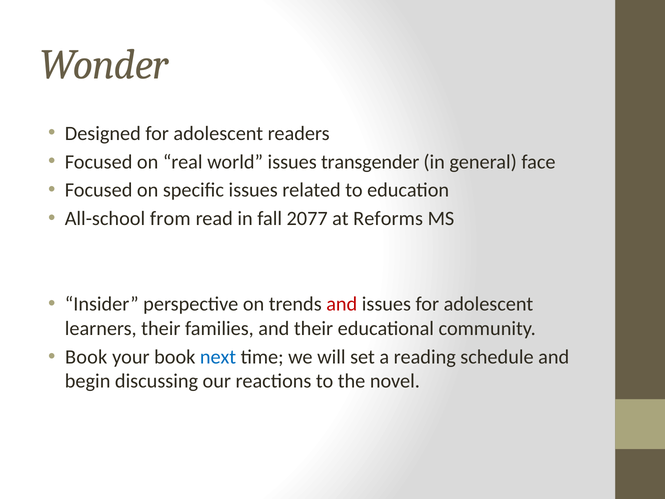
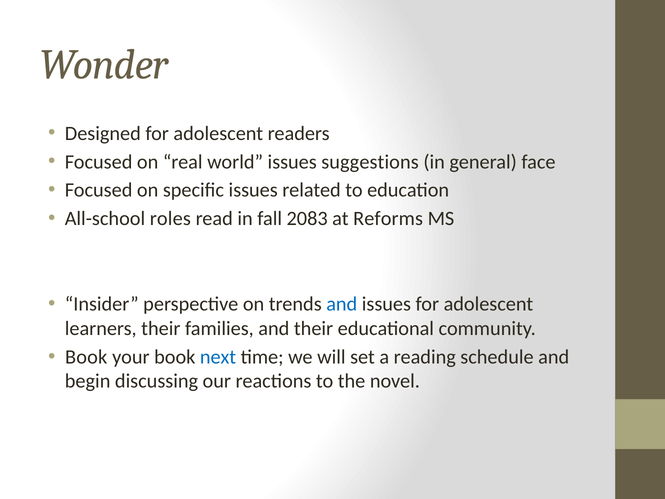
transgender: transgender -> suggestions
from: from -> roles
2077: 2077 -> 2083
and at (342, 304) colour: red -> blue
